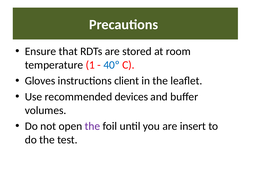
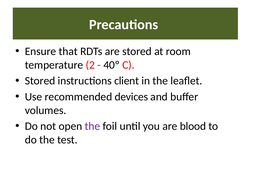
1: 1 -> 2
40º colour: blue -> black
Gloves at (40, 81): Gloves -> Stored
insert: insert -> blood
